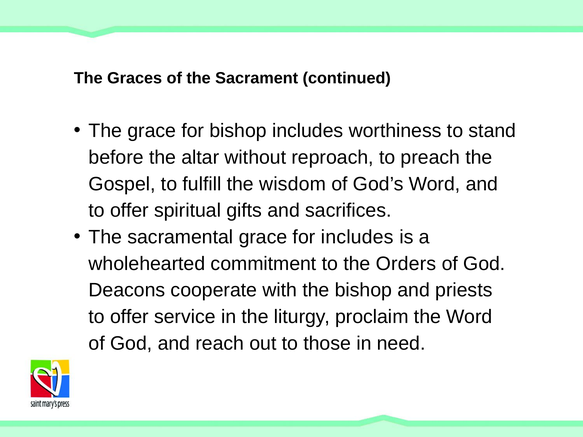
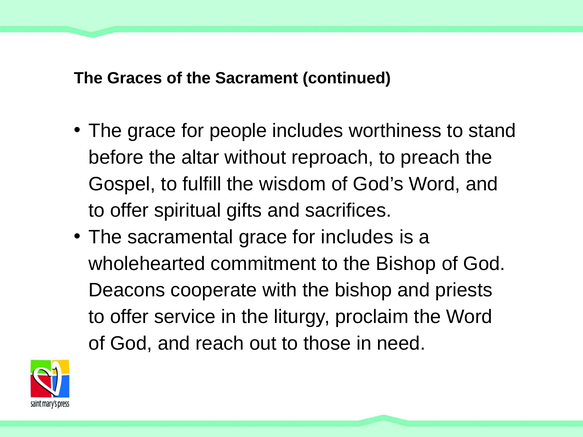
for bishop: bishop -> people
to the Orders: Orders -> Bishop
